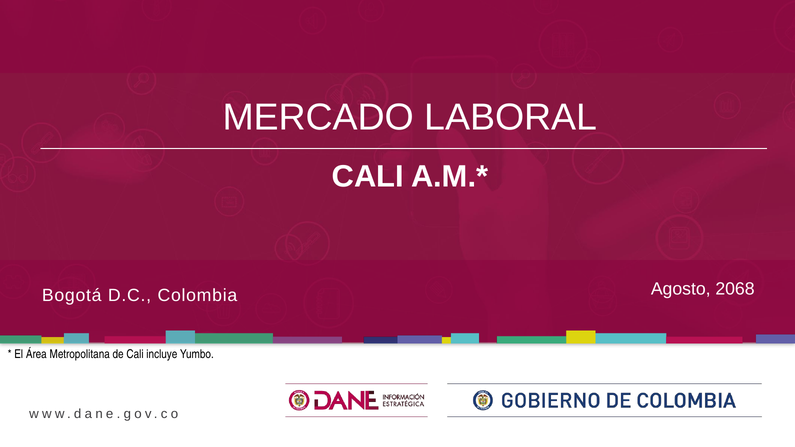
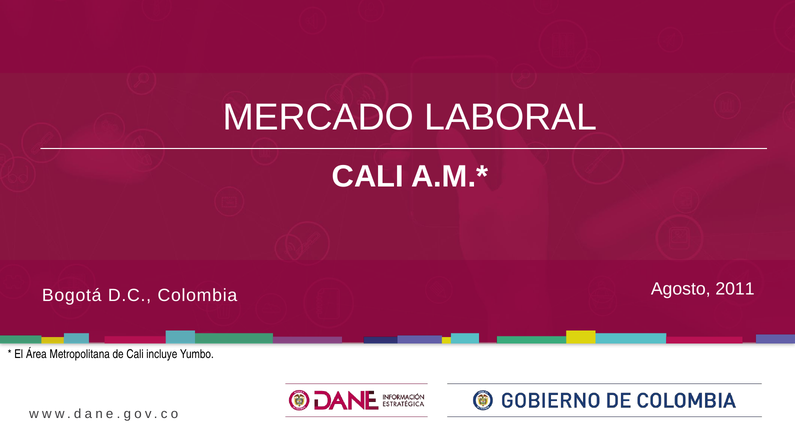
2068: 2068 -> 2011
